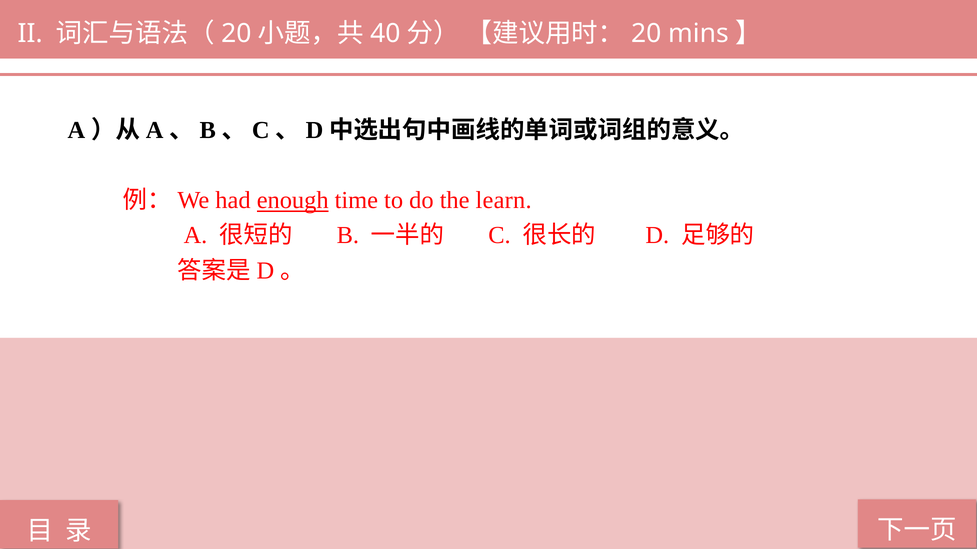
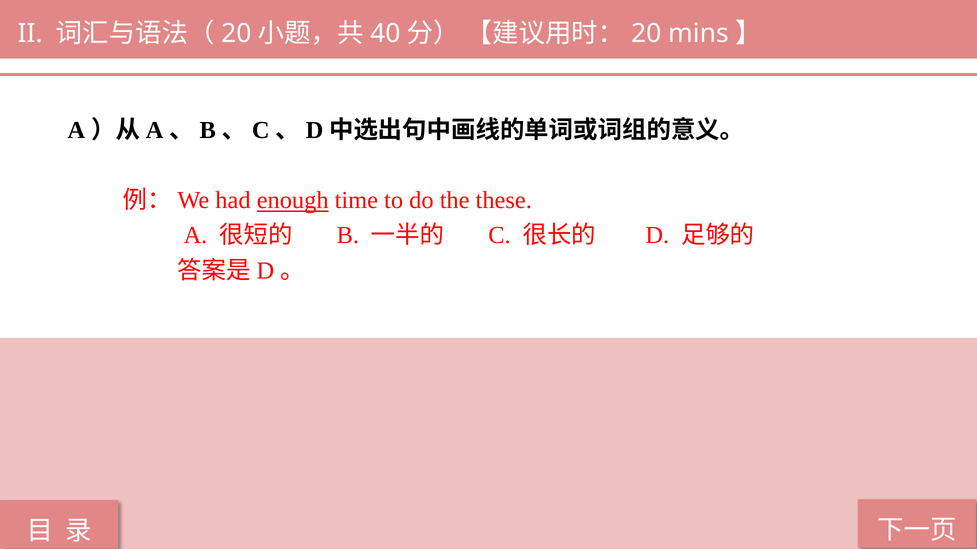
learn: learn -> these
